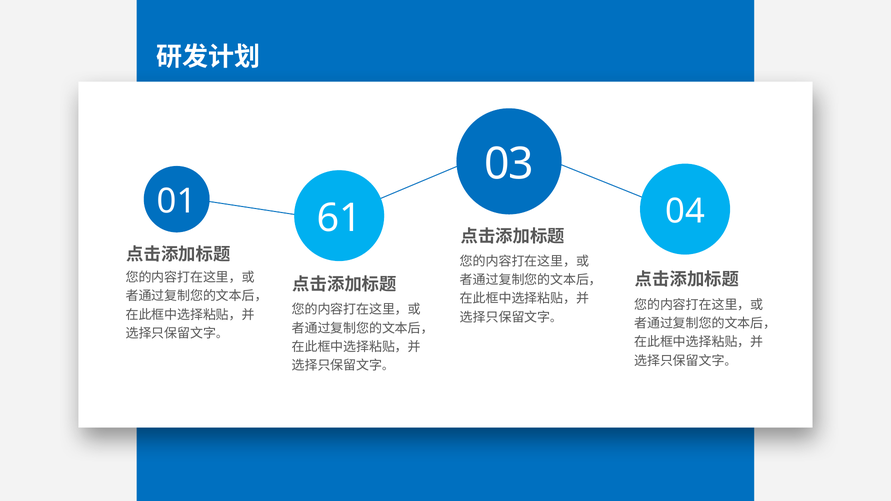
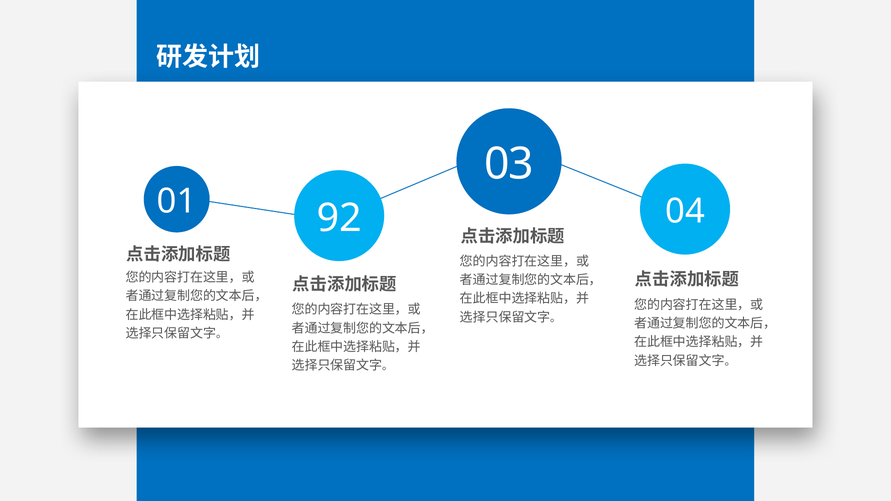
61: 61 -> 92
